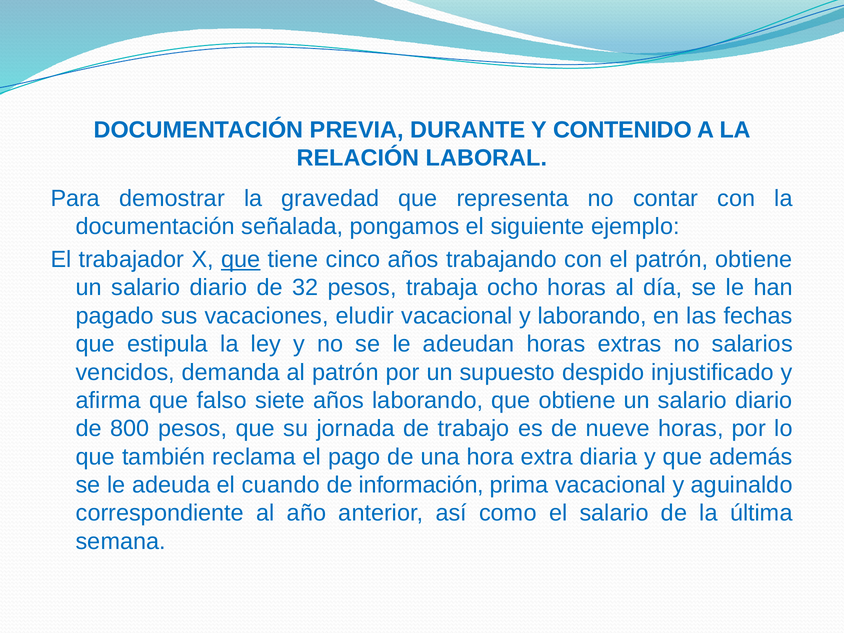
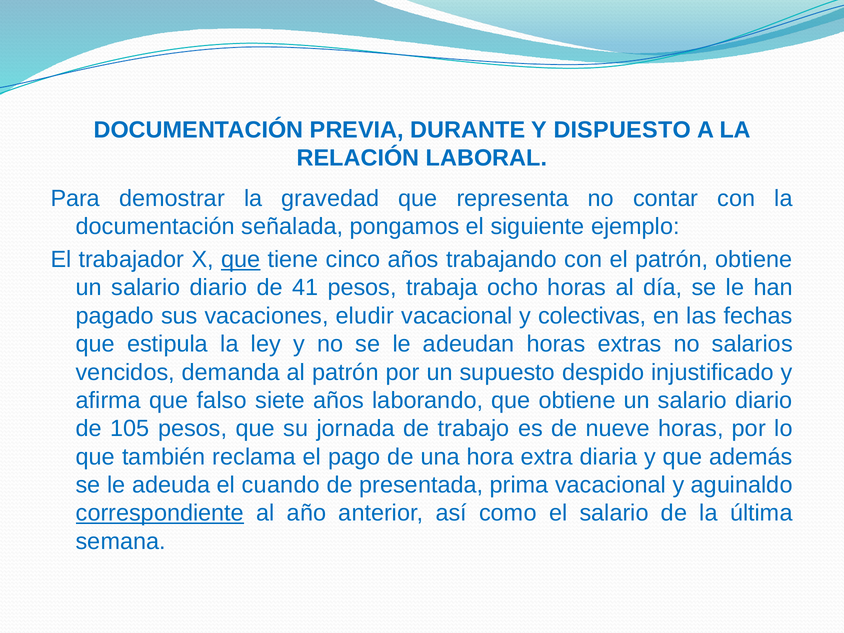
CONTENIDO: CONTENIDO -> DISPUESTO
32: 32 -> 41
y laborando: laborando -> colectivas
800: 800 -> 105
información: información -> presentada
correspondiente underline: none -> present
